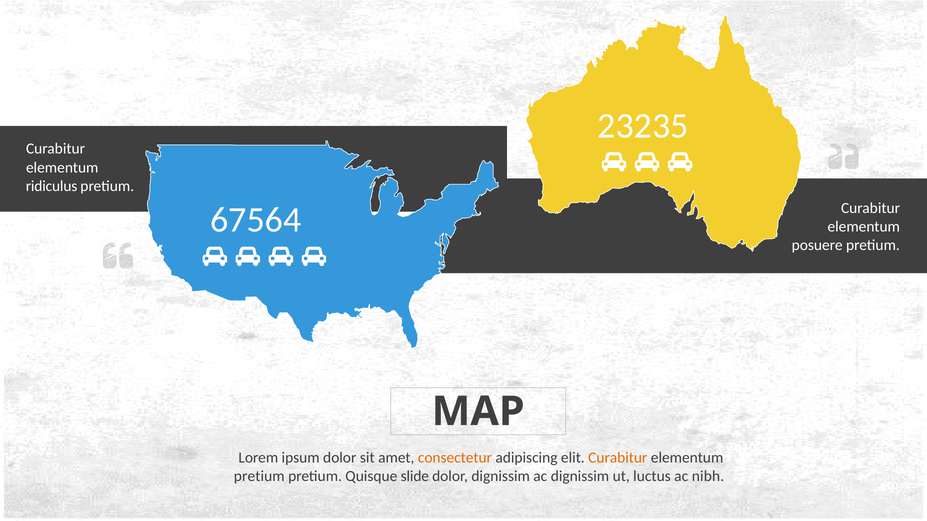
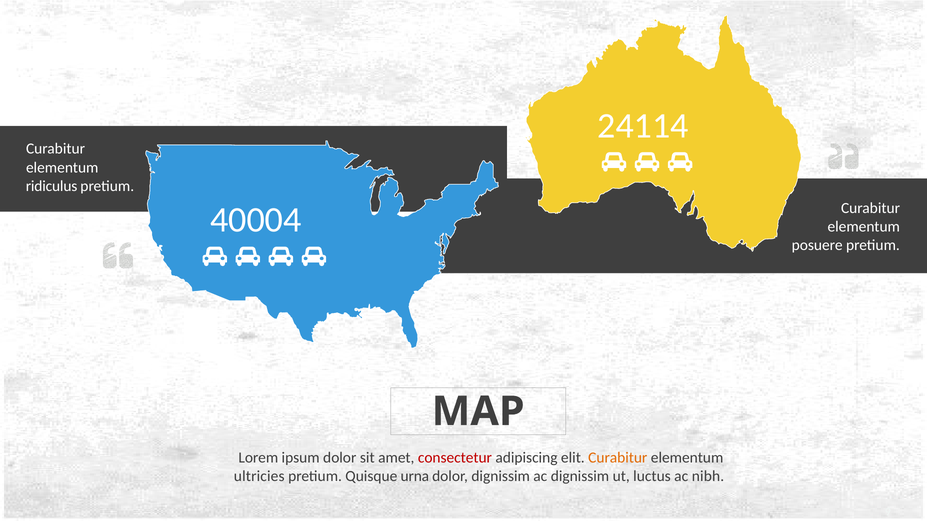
23235: 23235 -> 24114
67564: 67564 -> 40004
consectetur colour: orange -> red
pretium at (259, 477): pretium -> ultricies
slide: slide -> urna
